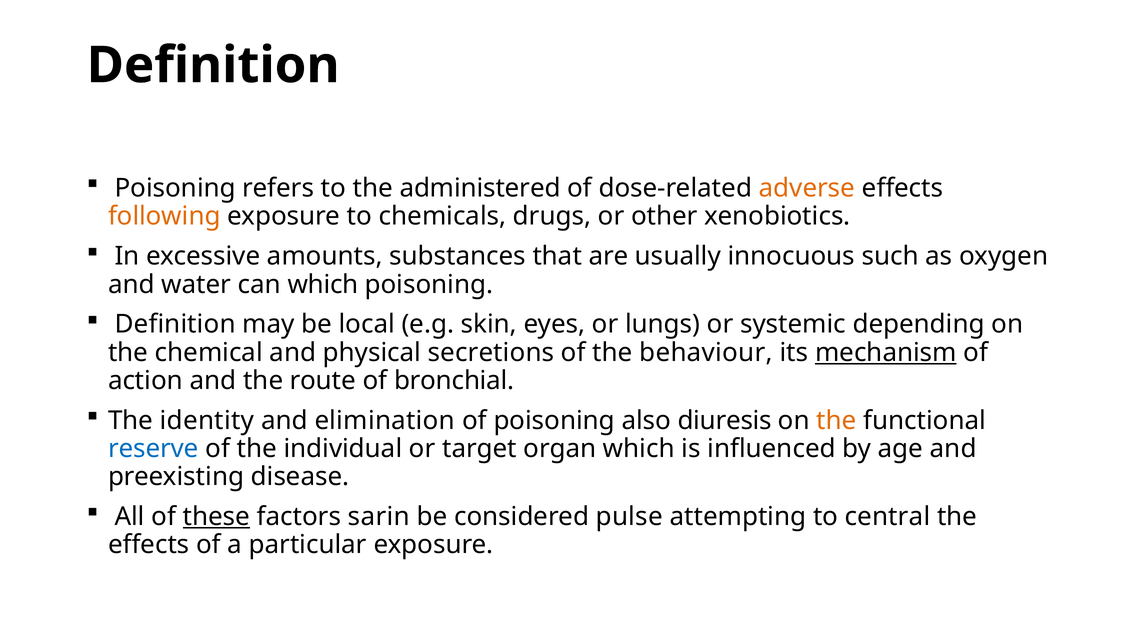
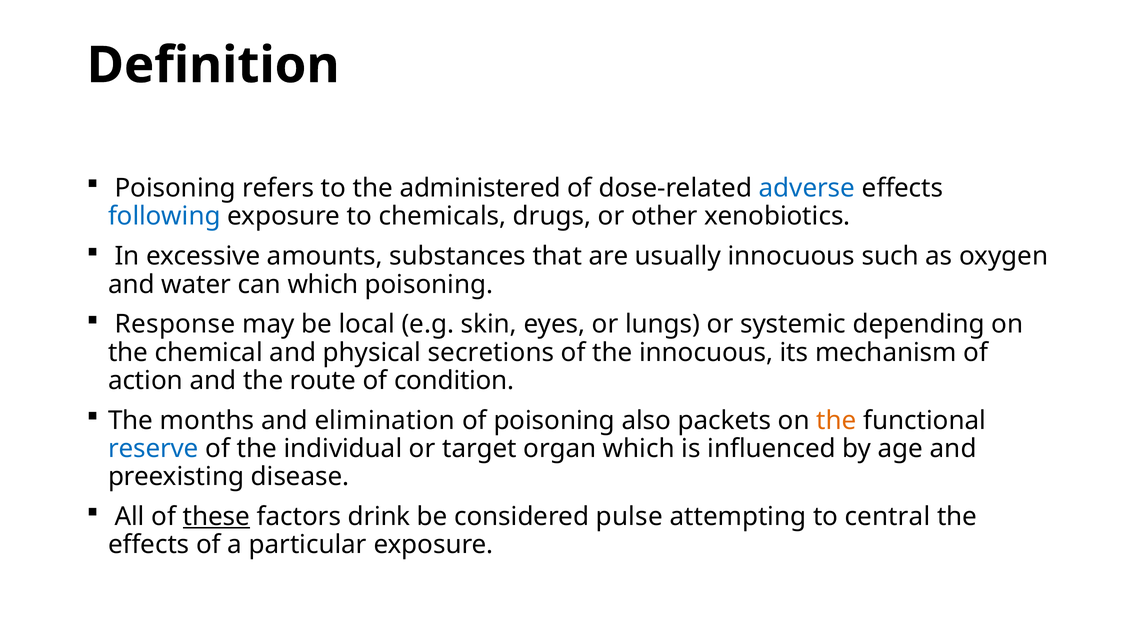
adverse colour: orange -> blue
following colour: orange -> blue
Definition at (175, 325): Definition -> Response
the behaviour: behaviour -> innocuous
mechanism underline: present -> none
bronchial: bronchial -> condition
identity: identity -> months
diuresis: diuresis -> packets
sarin: sarin -> drink
